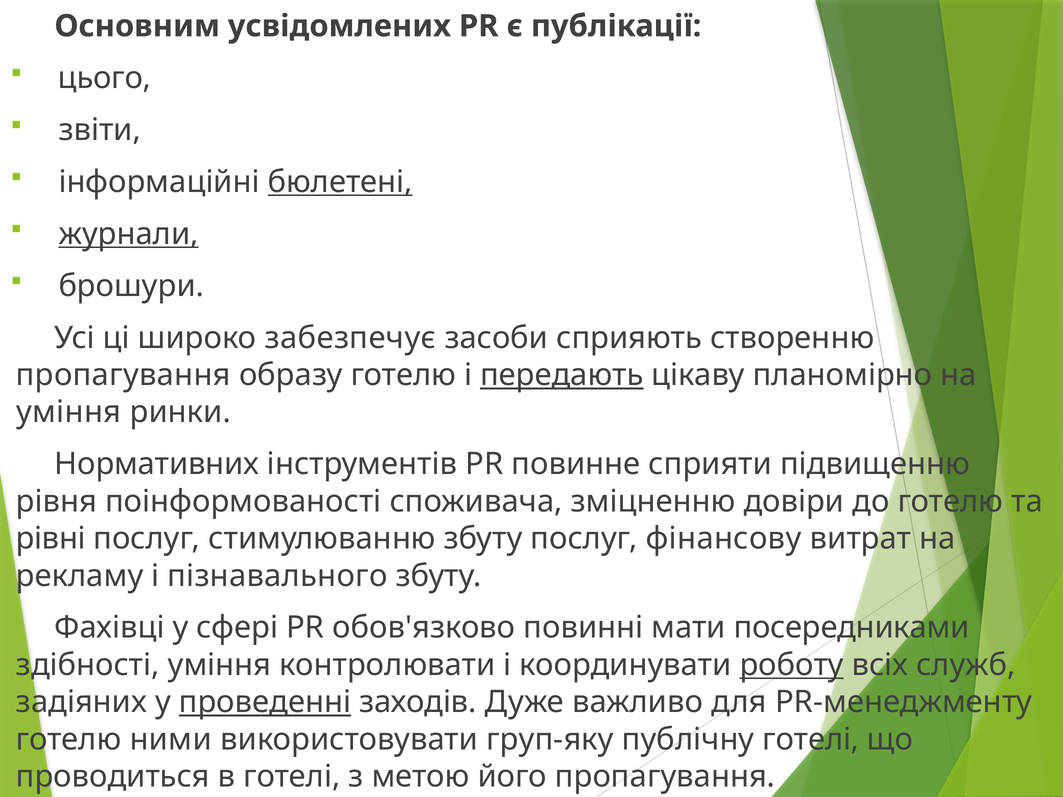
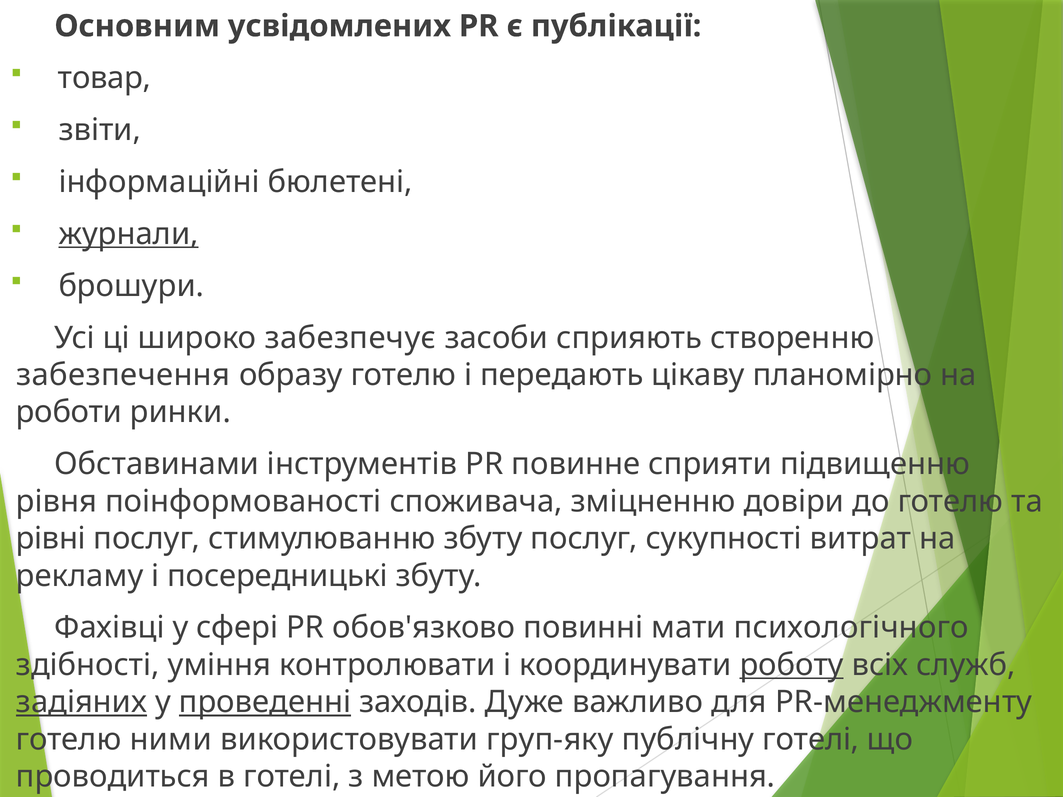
цього: цього -> товар
бюлетені underline: present -> none
пропагування at (123, 375): пропагування -> забезпечення
передають underline: present -> none
уміння at (69, 412): уміння -> роботи
Нормативних: Нормативних -> Обставинами
фінансову: фінансову -> сукупності
пізнавального: пізнавального -> посередницькі
посередниками: посередниками -> психологічного
задіяних underline: none -> present
